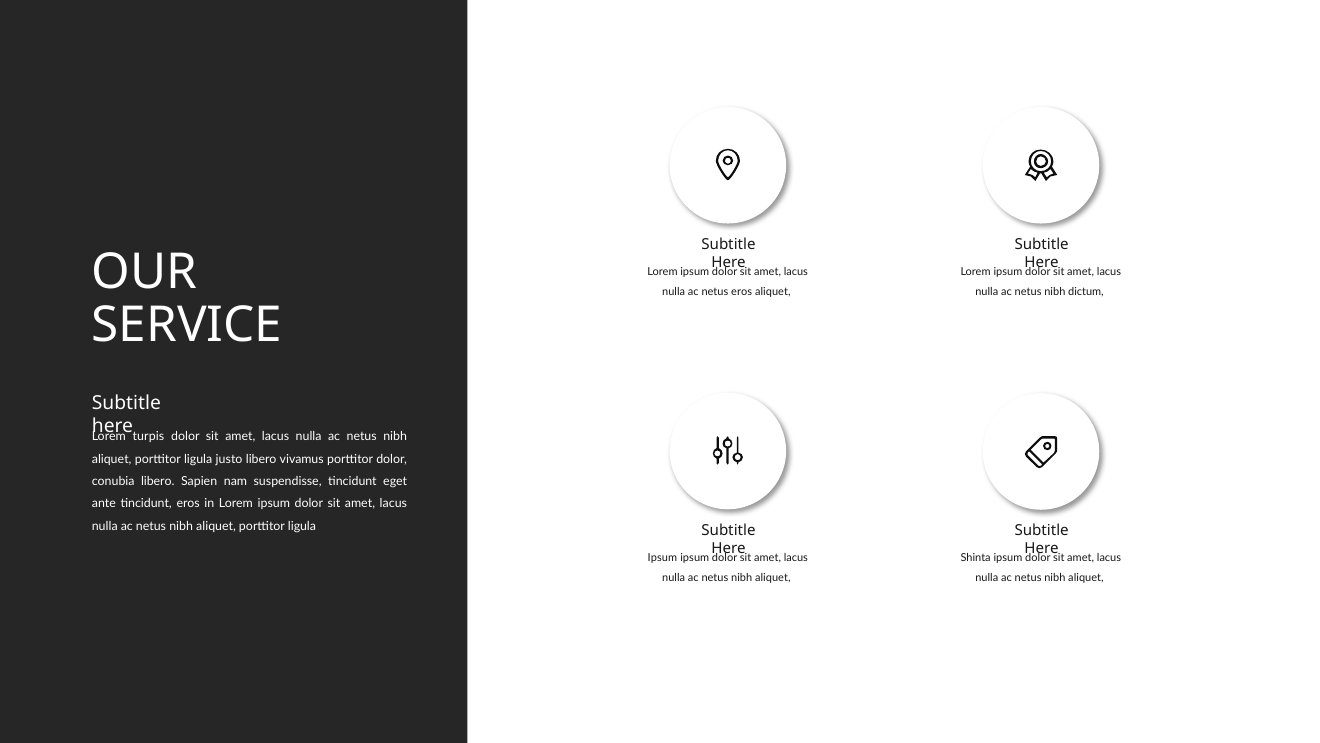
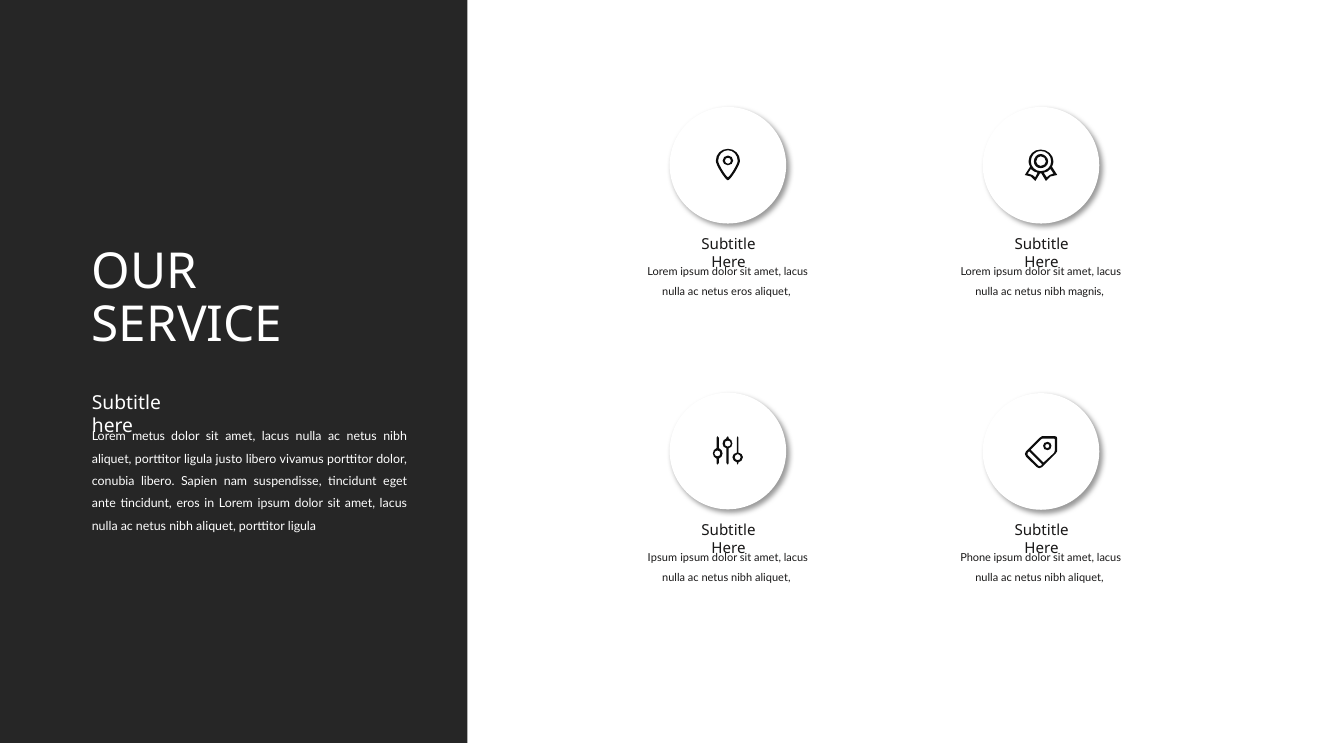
dictum: dictum -> magnis
turpis: turpis -> metus
Shinta: Shinta -> Phone
